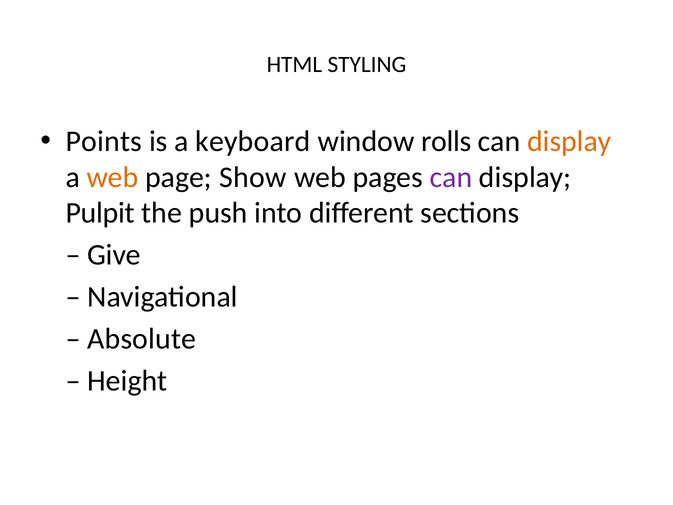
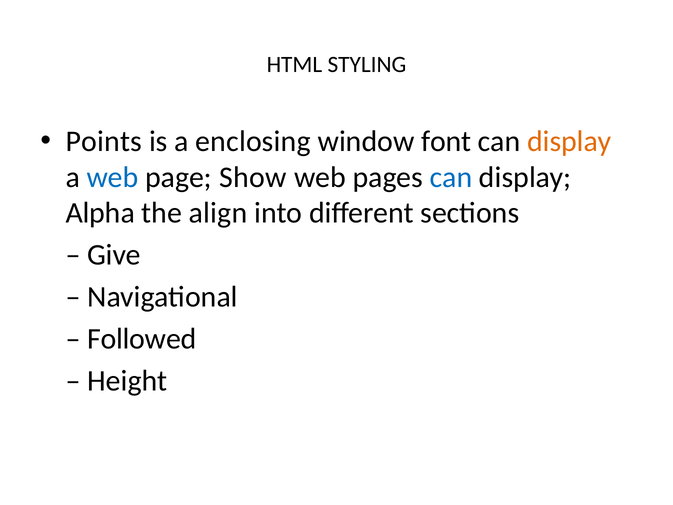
keyboard: keyboard -> enclosing
rolls: rolls -> font
web at (113, 177) colour: orange -> blue
can at (451, 177) colour: purple -> blue
Pulpit: Pulpit -> Alpha
push: push -> align
Absolute: Absolute -> Followed
